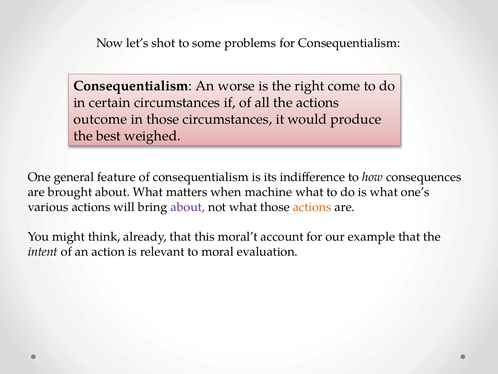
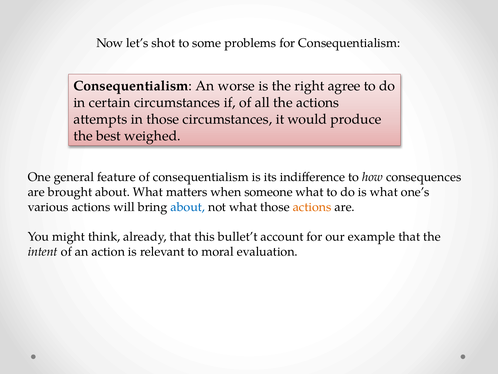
come: come -> agree
outcome: outcome -> attempts
machine: machine -> someone
about at (188, 207) colour: purple -> blue
moral’t: moral’t -> bullet’t
